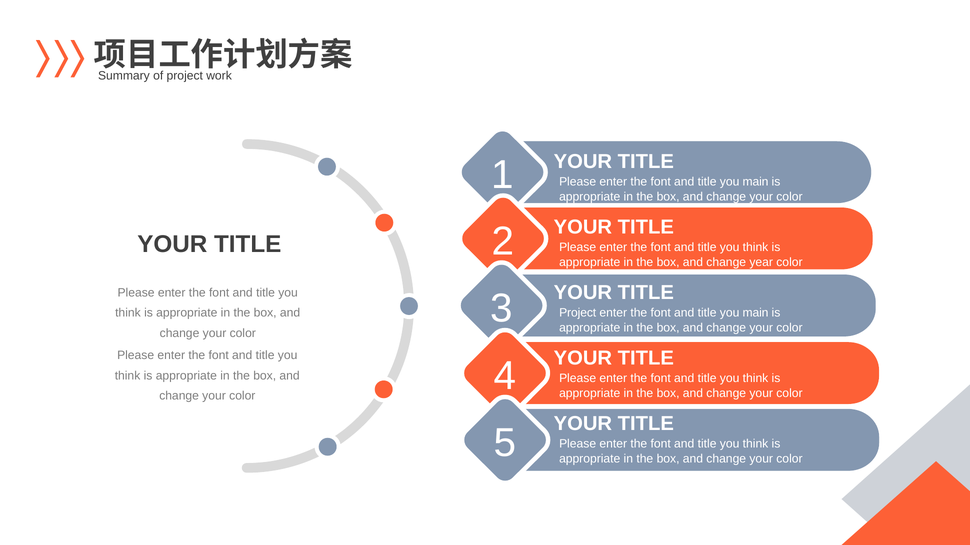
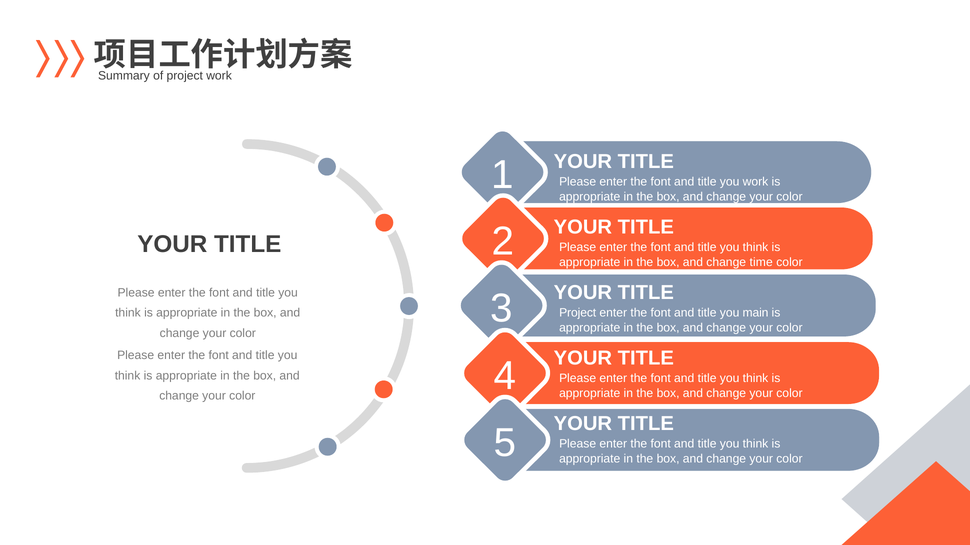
main at (756, 182): main -> work
year: year -> time
